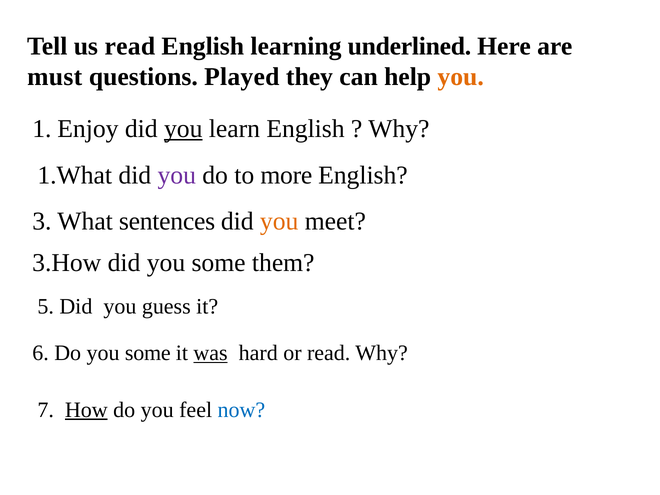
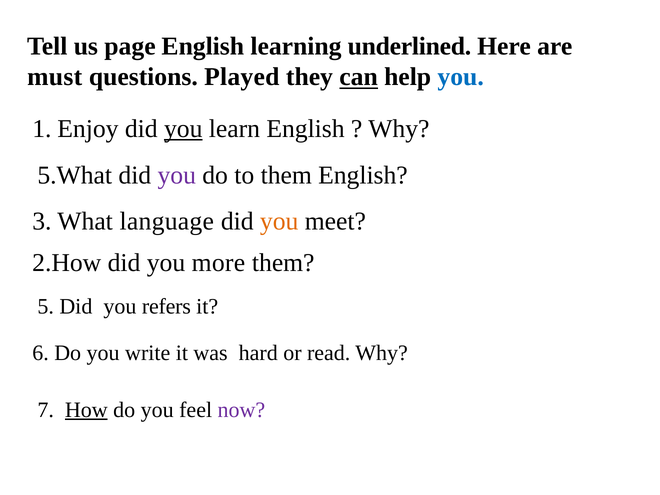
us read: read -> page
can underline: none -> present
you at (461, 77) colour: orange -> blue
1.What: 1.What -> 5.What
to more: more -> them
sentences: sentences -> language
3.How: 3.How -> 2.How
did you some: some -> more
guess: guess -> refers
Do you some: some -> write
was underline: present -> none
now colour: blue -> purple
